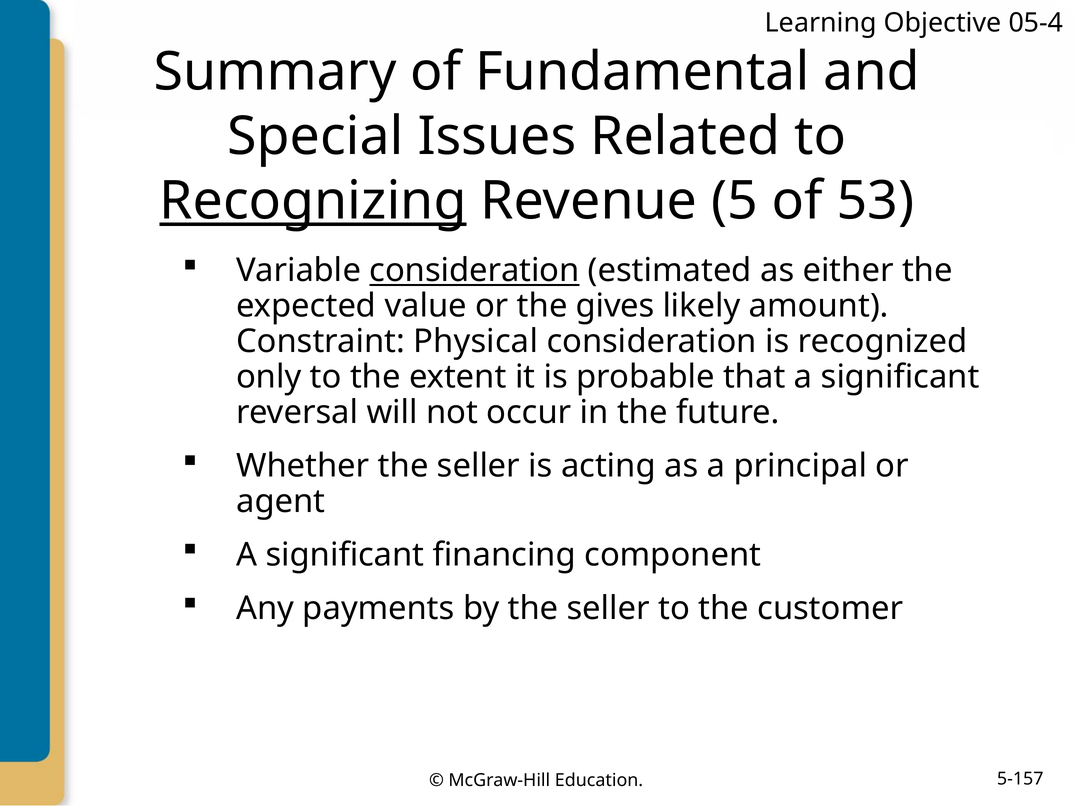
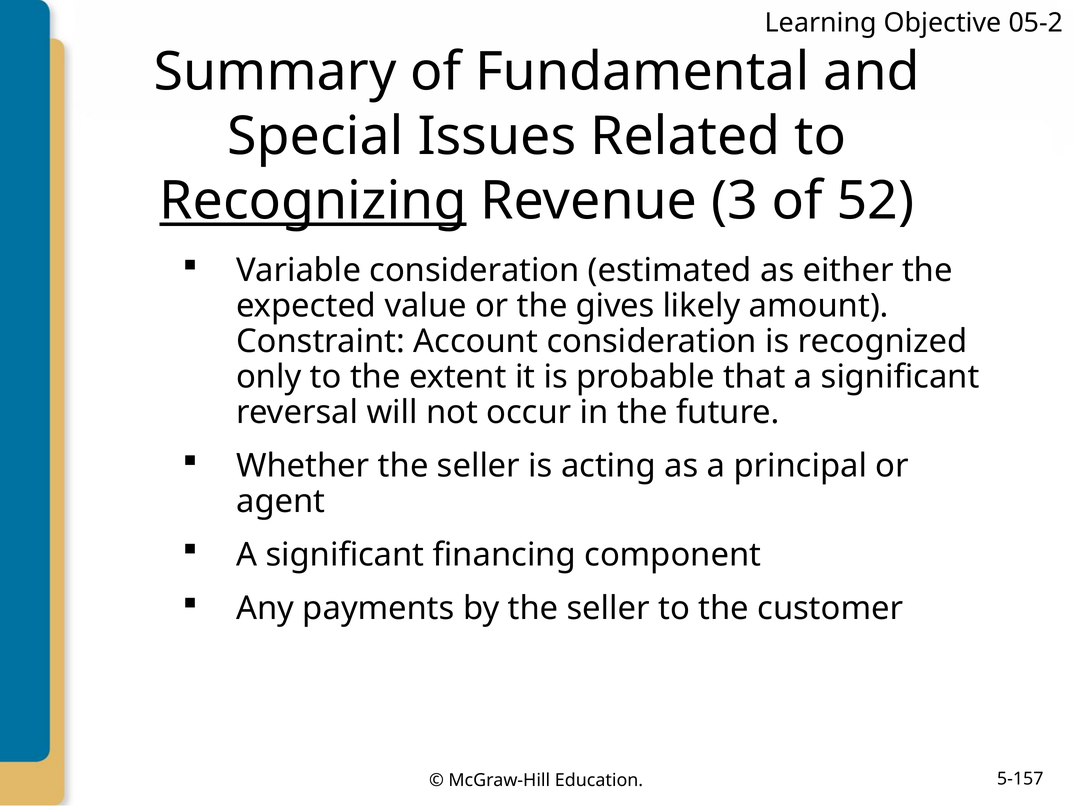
05-4: 05-4 -> 05-2
5: 5 -> 3
53: 53 -> 52
consideration at (474, 270) underline: present -> none
Physical: Physical -> Account
